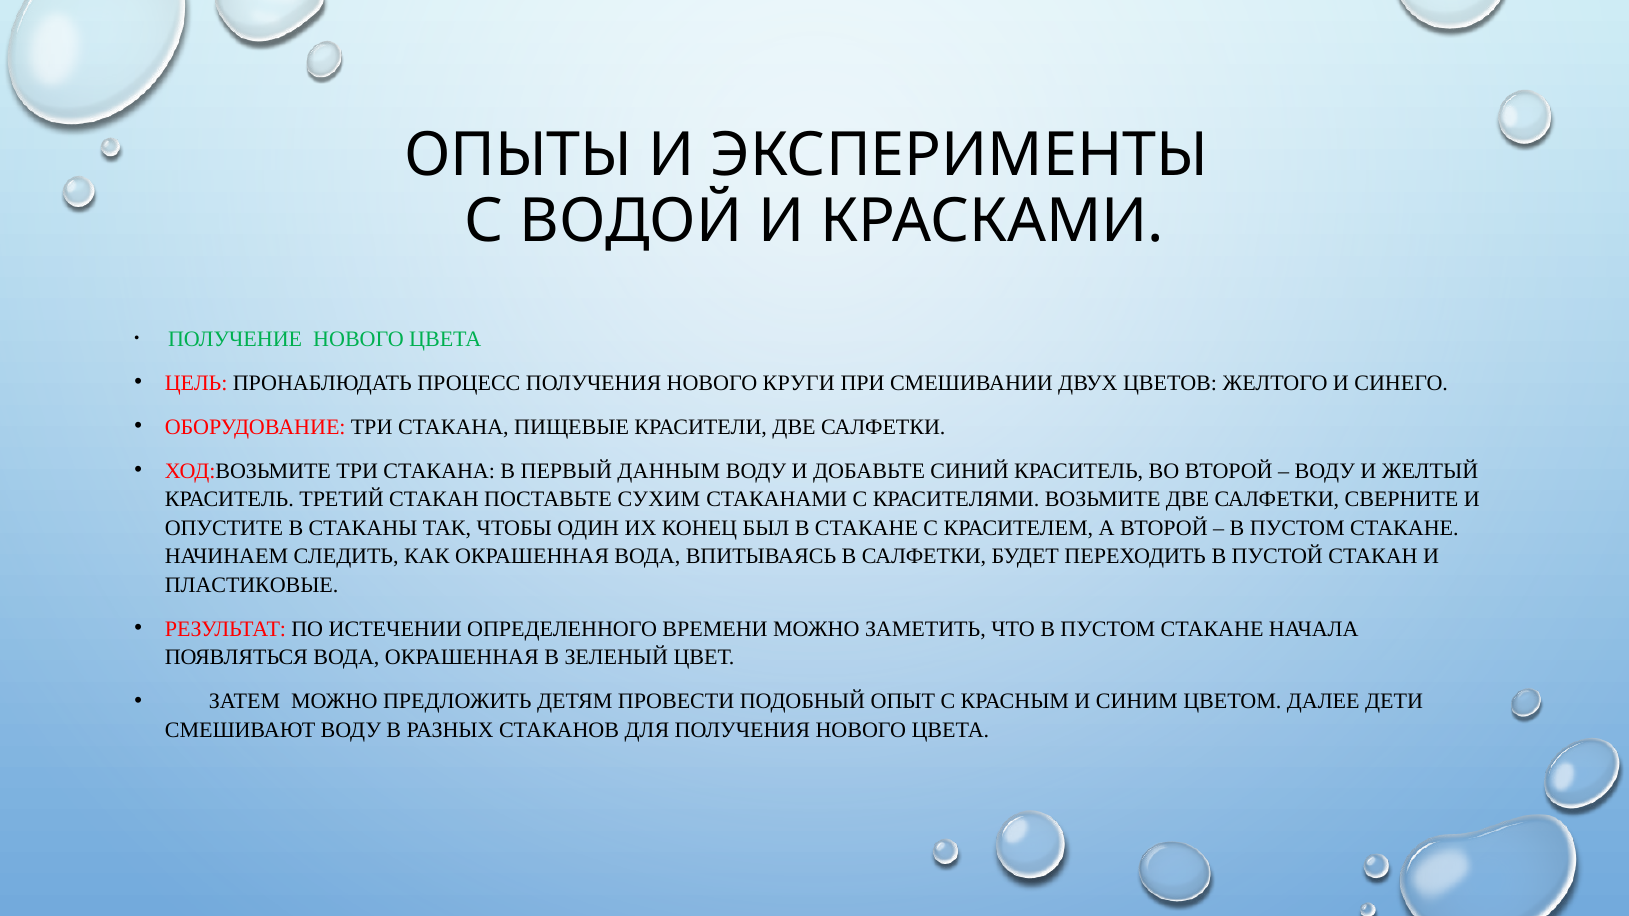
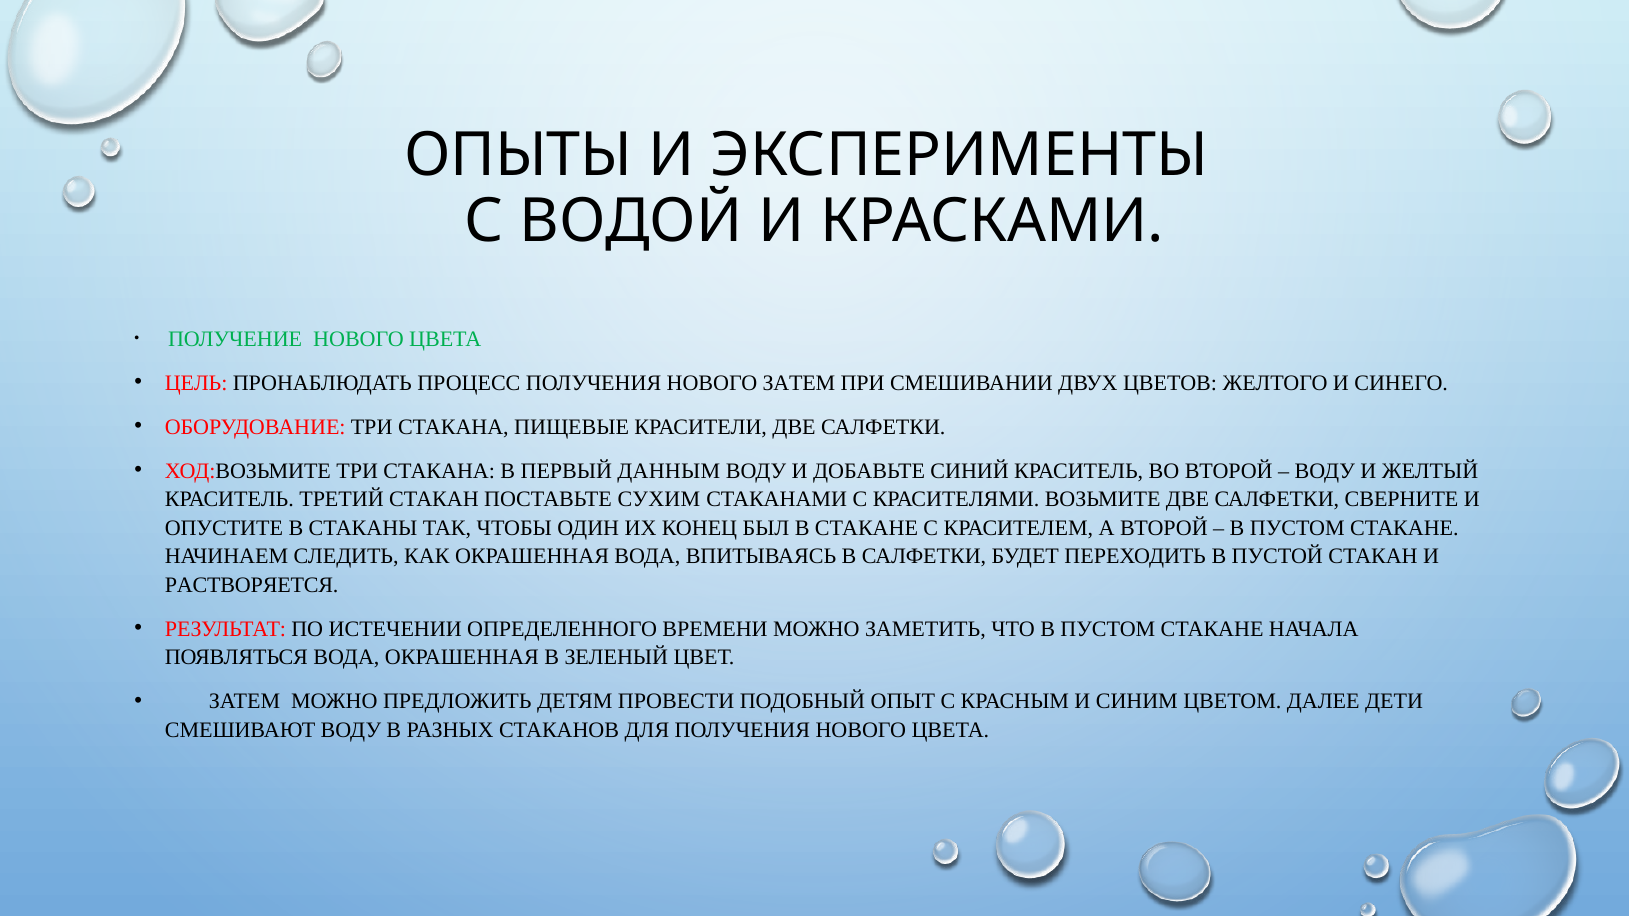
НОВОГО КРУГИ: КРУГИ -> ЗАТЕМ
ПЛАСТИКОВЫЕ: ПЛАСТИКОВЫЕ -> РАСТВОРЯЕТСЯ
